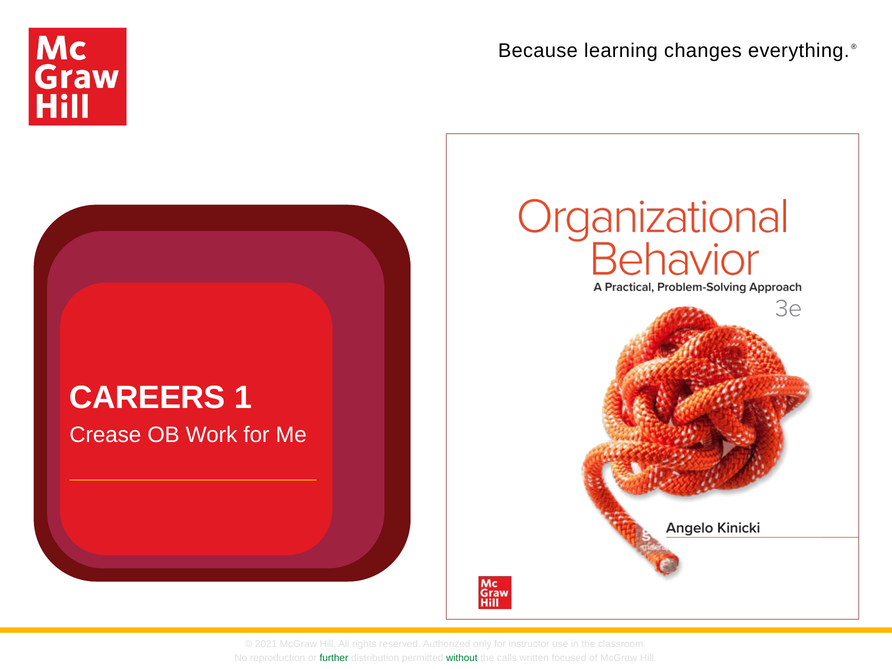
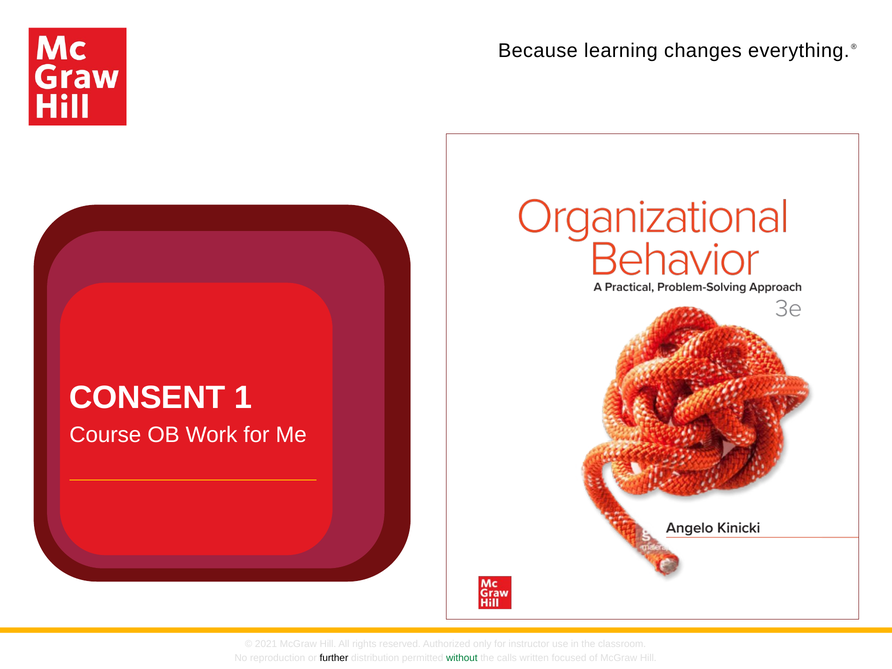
CAREERS: CAREERS -> CONSENT
Crease: Crease -> Course
further colour: green -> black
